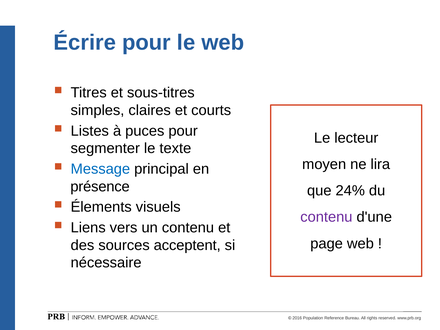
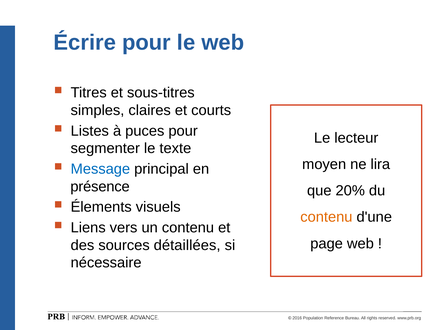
24%: 24% -> 20%
contenu at (326, 217) colour: purple -> orange
acceptent: acceptent -> détaillées
